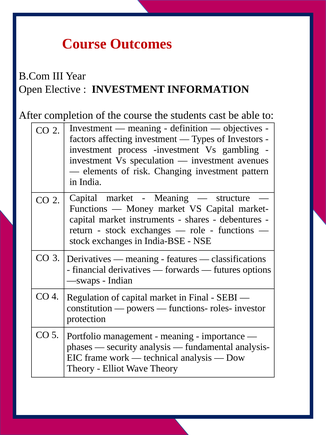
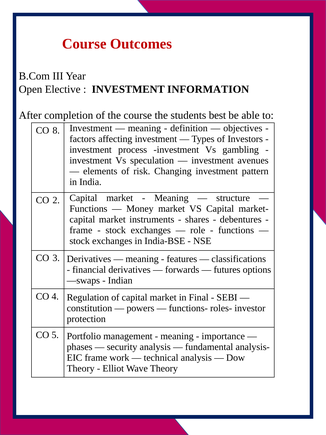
cast: cast -> best
2 at (56, 130): 2 -> 8
return at (81, 230): return -> frame
